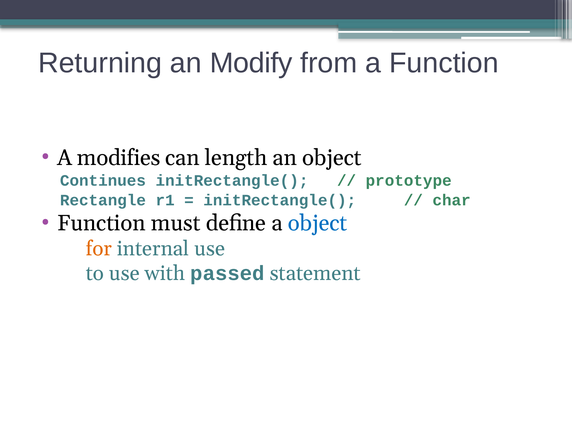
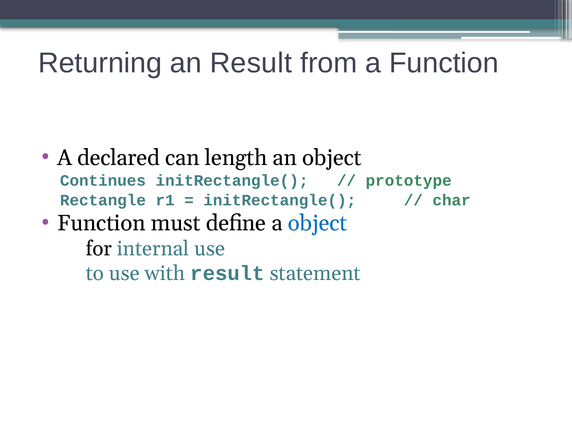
an Modify: Modify -> Result
modifies: modifies -> declared
for colour: orange -> black
with passed: passed -> result
